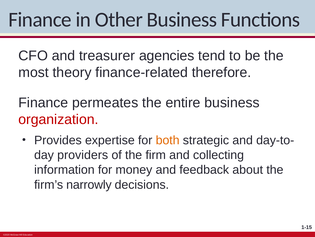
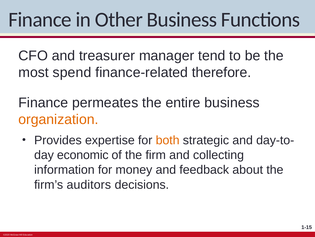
agencies: agencies -> manager
theory: theory -> spend
organization colour: red -> orange
providers: providers -> economic
narrowly: narrowly -> auditors
